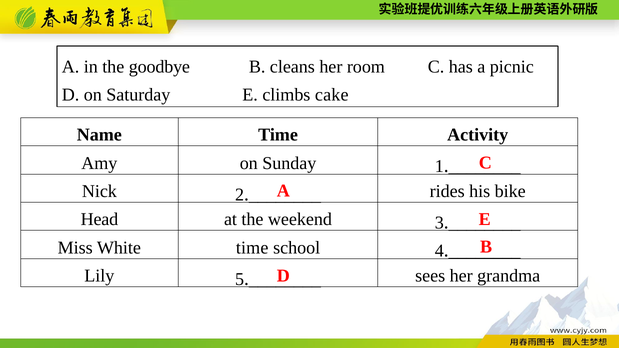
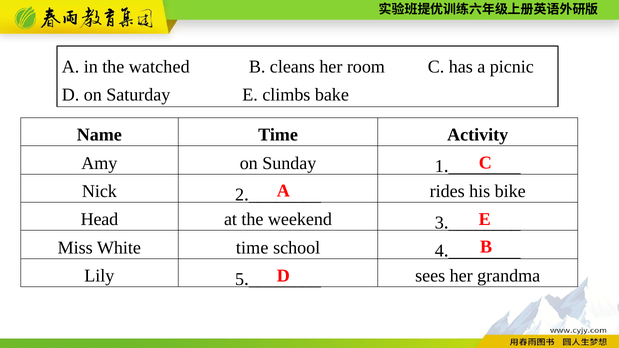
goodbye: goodbye -> watched
cake: cake -> bake
